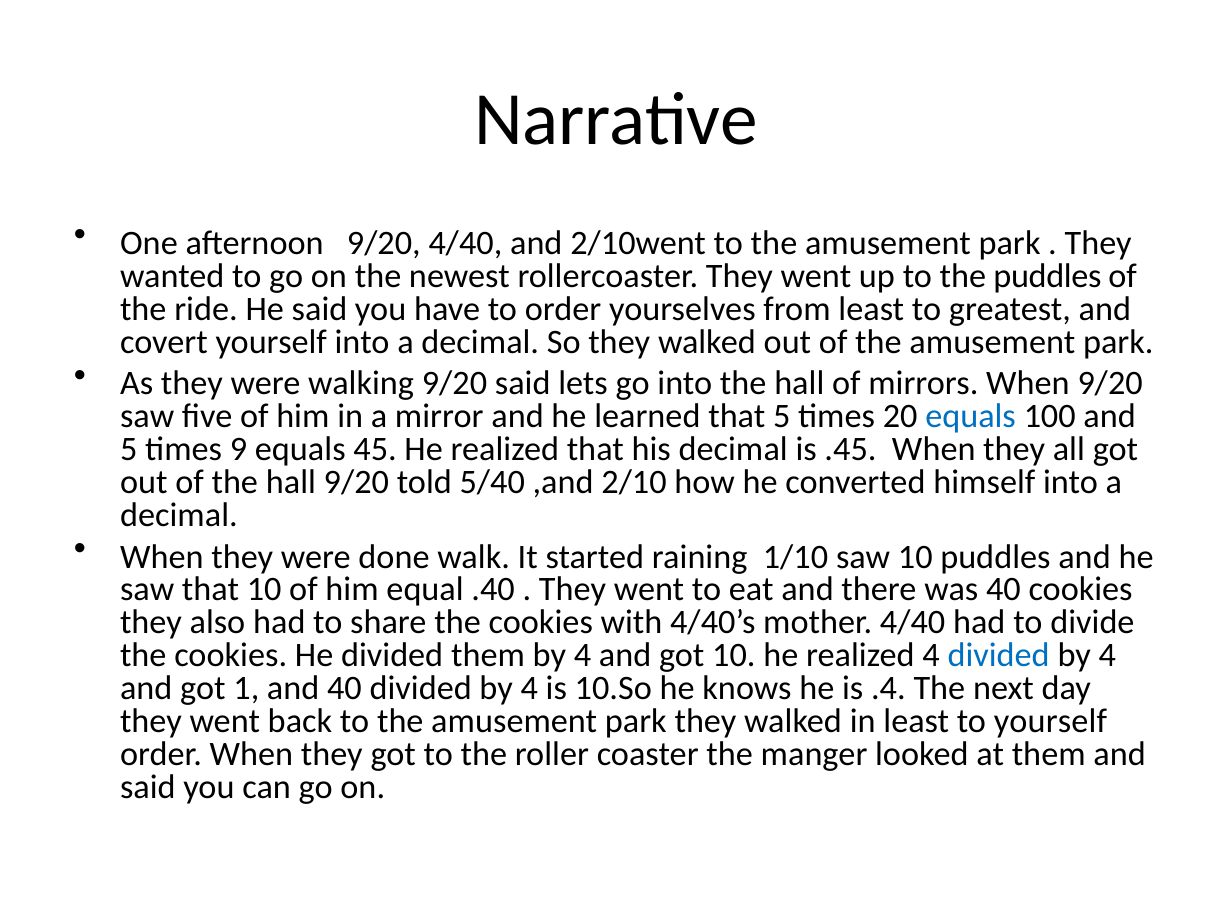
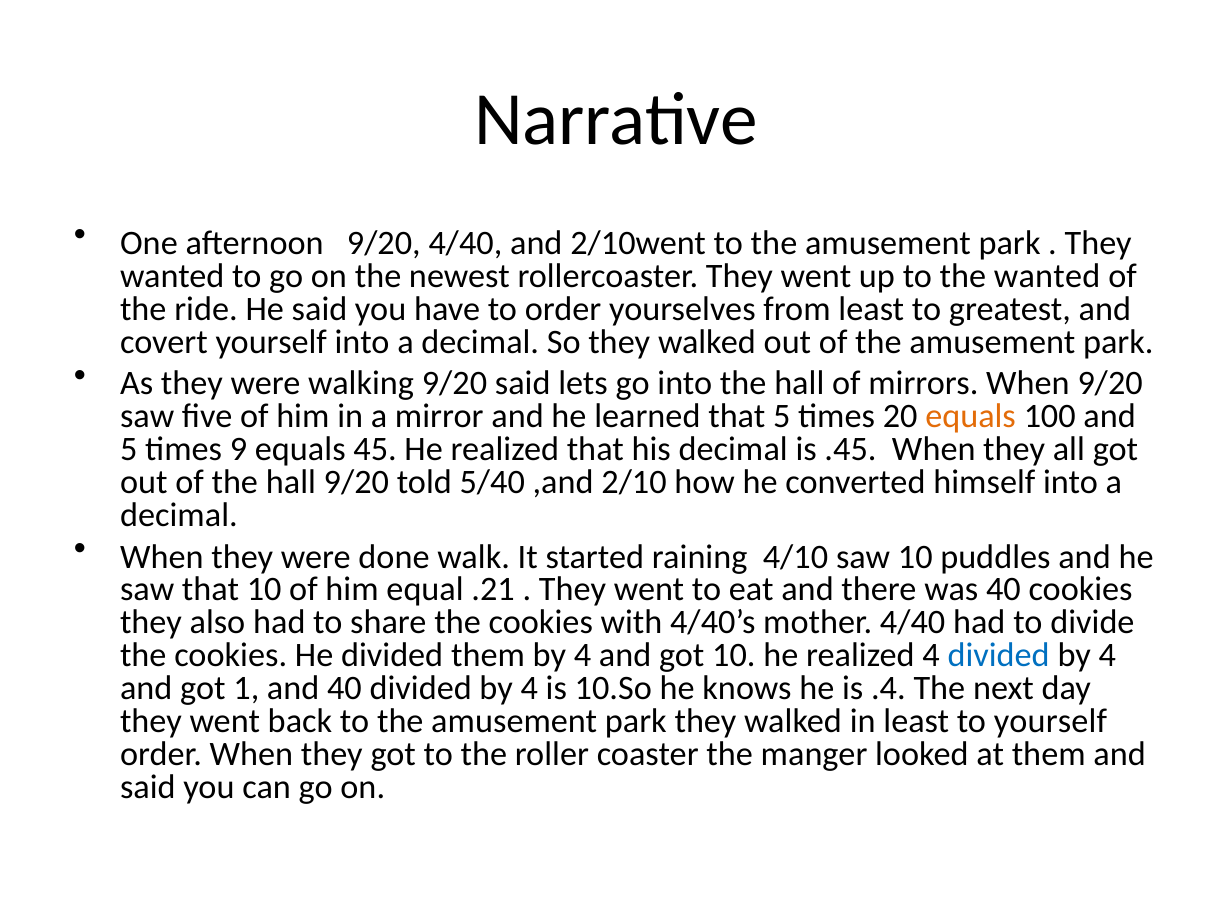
the puddles: puddles -> wanted
equals at (971, 417) colour: blue -> orange
1/10: 1/10 -> 4/10
.40: .40 -> .21
